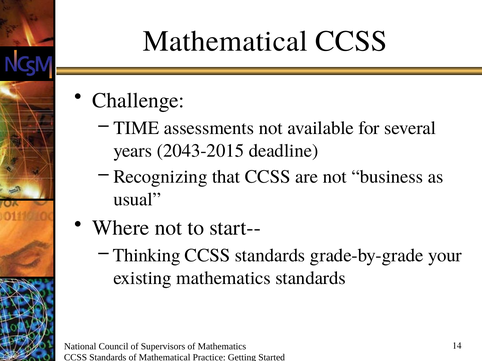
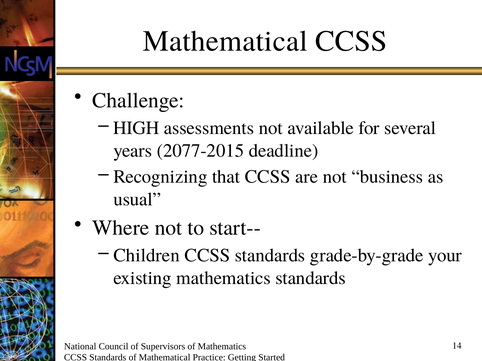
TIME: TIME -> HIGH
2043-2015: 2043-2015 -> 2077-2015
Thinking: Thinking -> Children
